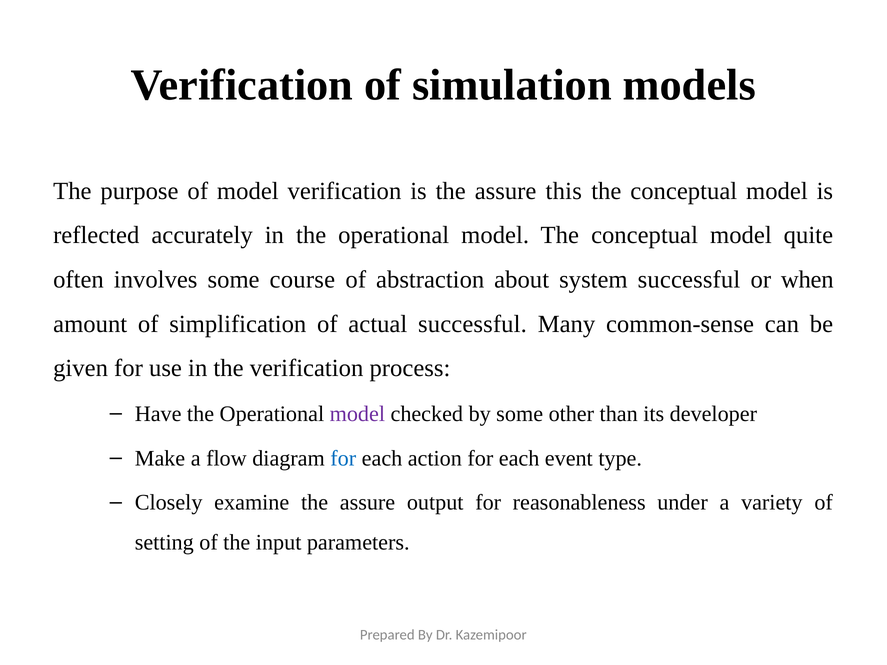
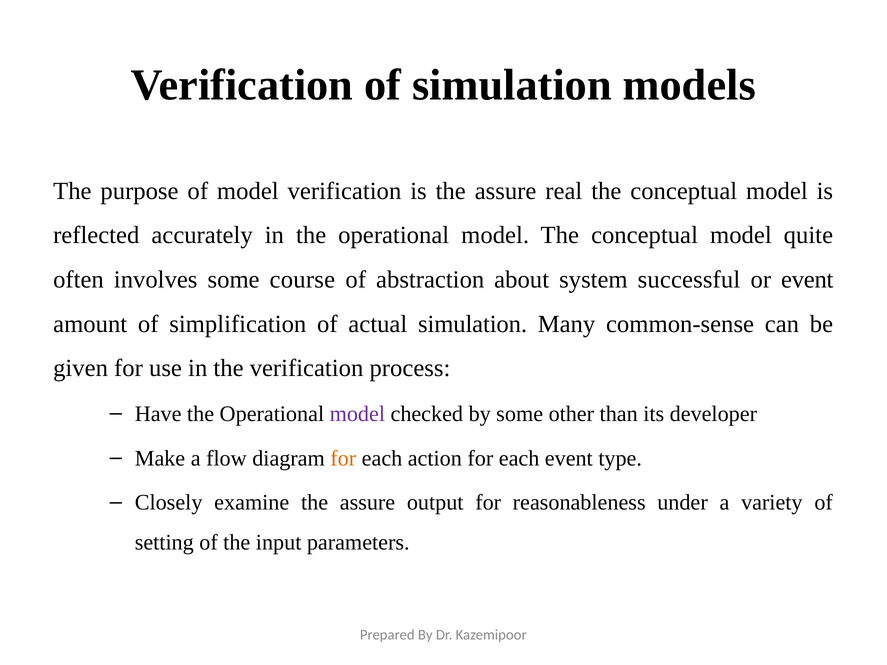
this: this -> real
or when: when -> event
actual successful: successful -> simulation
for at (343, 458) colour: blue -> orange
